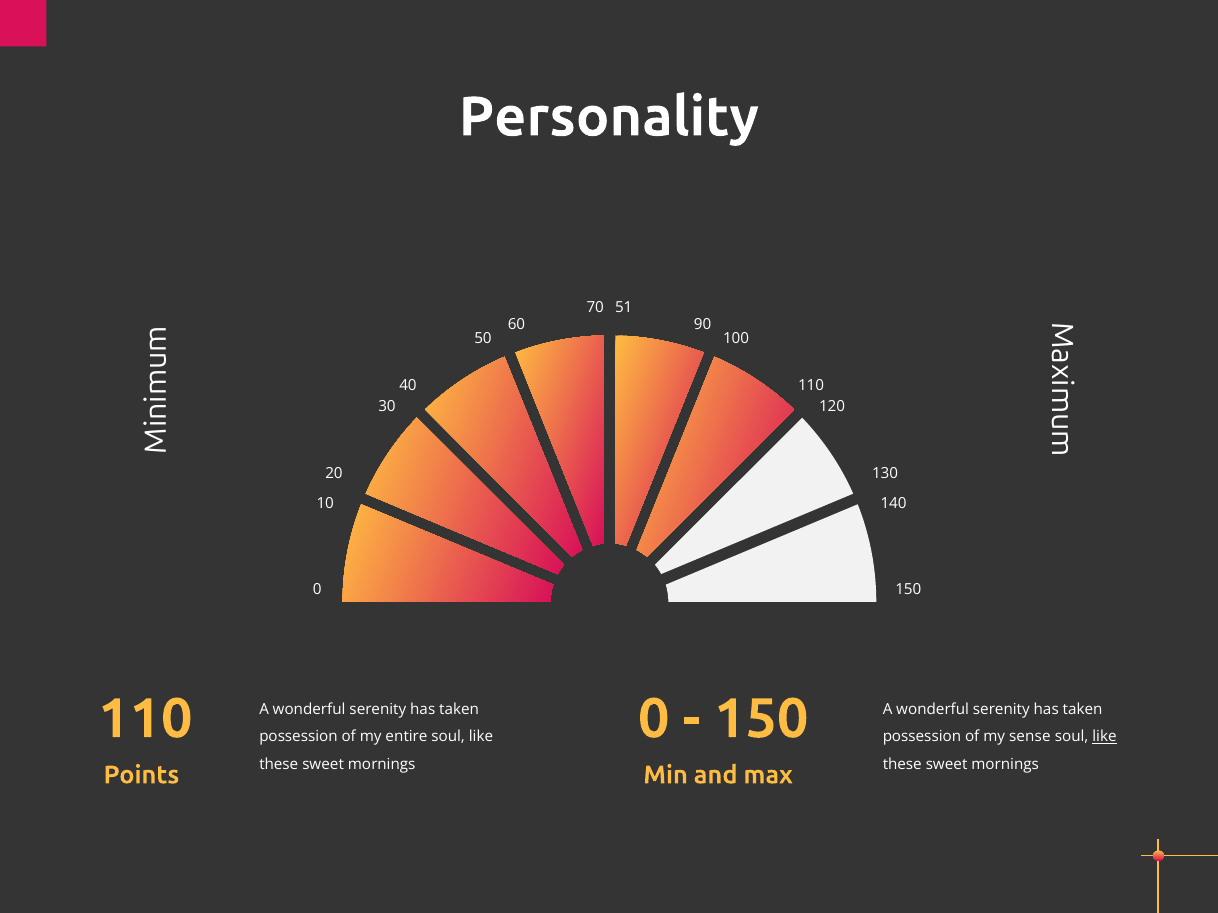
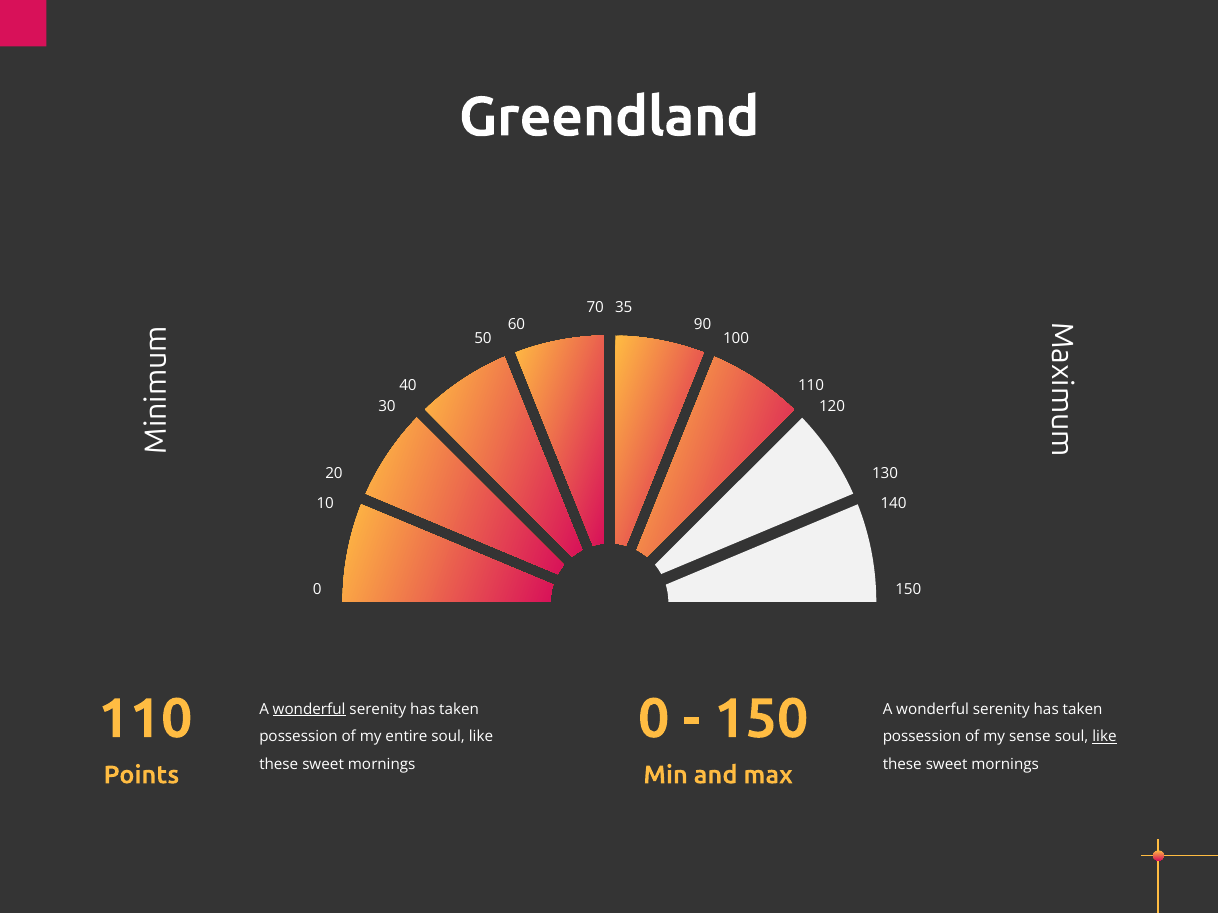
Personality: Personality -> Greendland
51: 51 -> 35
wonderful at (309, 710) underline: none -> present
